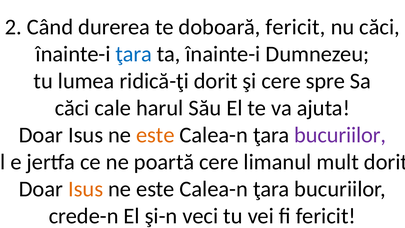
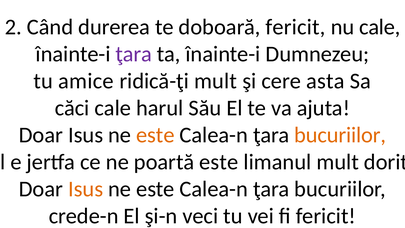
nu căci: căci -> cale
ţara at (134, 54) colour: blue -> purple
lumea: lumea -> amice
ridică-ţi dorit: dorit -> mult
spre: spre -> asta
bucuriilor at (340, 135) colour: purple -> orange
poartă cere: cere -> este
